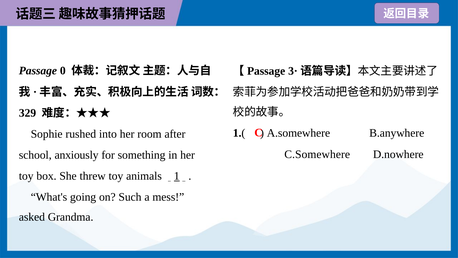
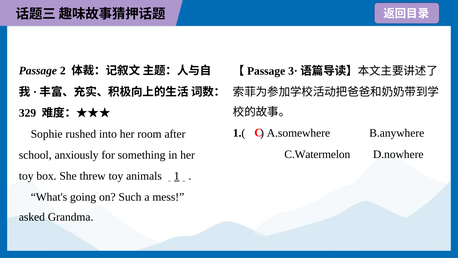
0: 0 -> 2
C.Somewhere: C.Somewhere -> C.Watermelon
